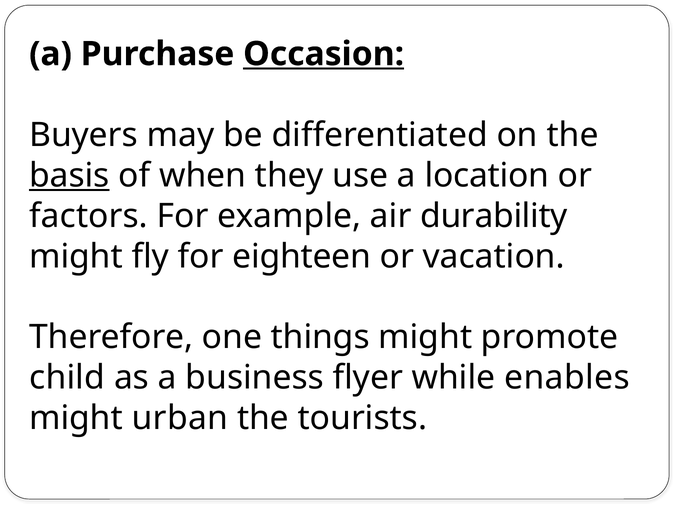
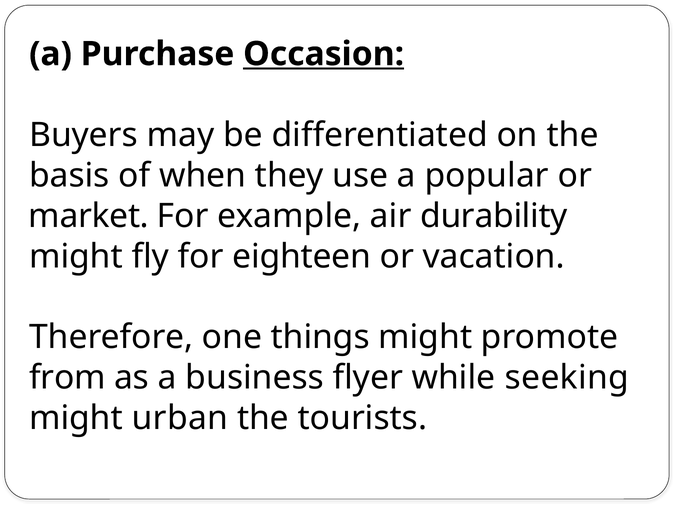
basis underline: present -> none
location: location -> popular
factors: factors -> market
child: child -> from
enables: enables -> seeking
